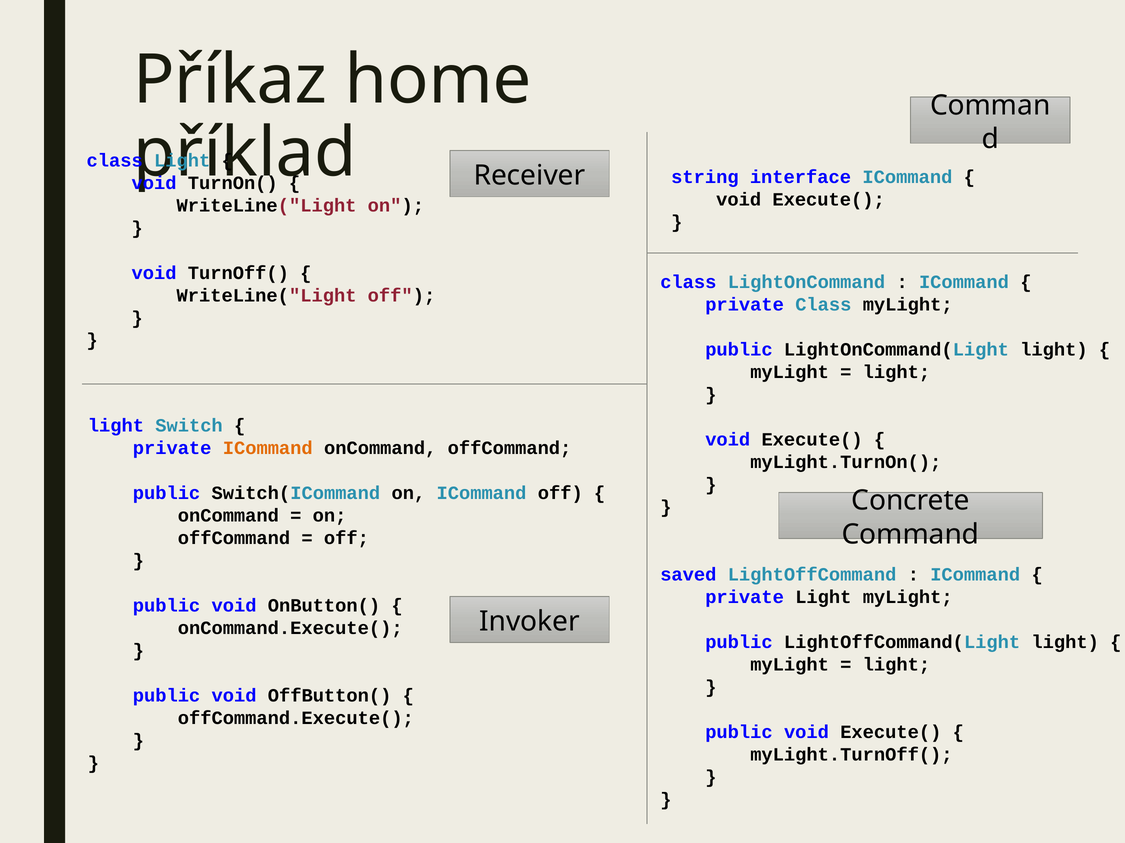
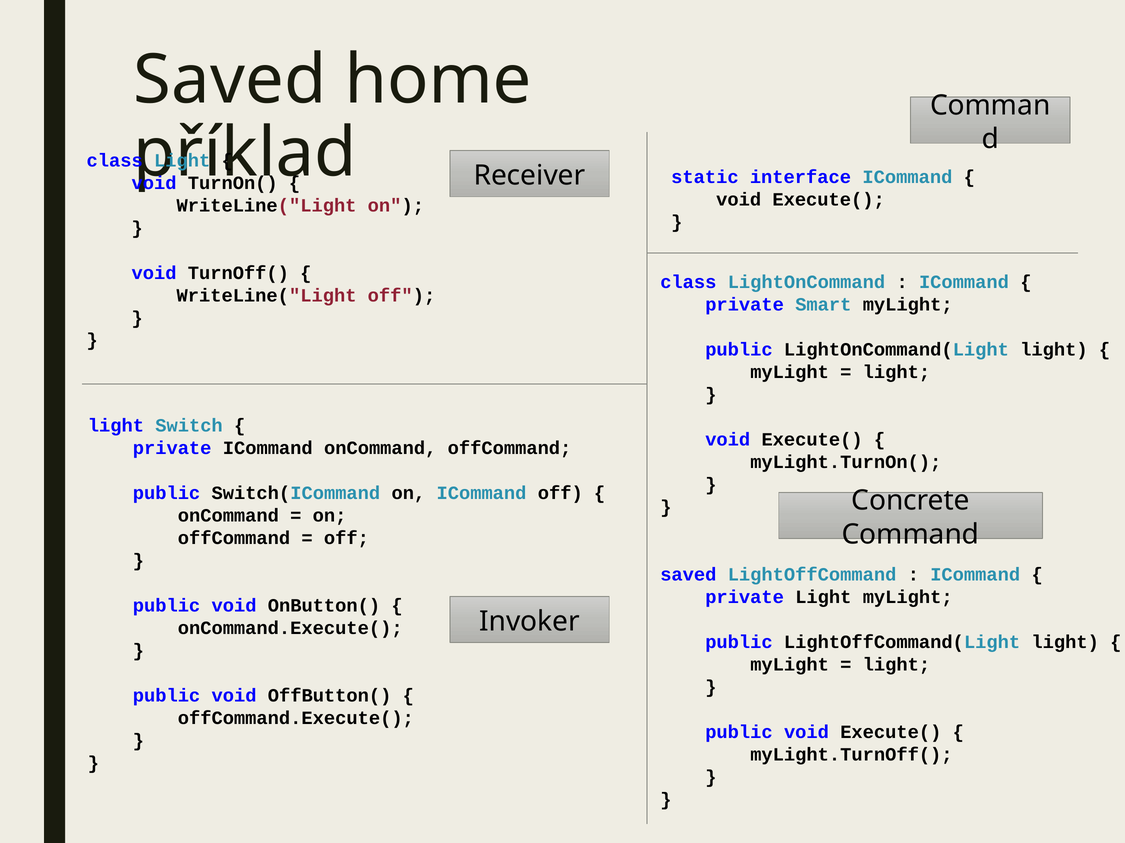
Příkaz at (230, 80): Příkaz -> Saved
string: string -> static
private Class: Class -> Smart
ICommand at (268, 449) colour: orange -> black
